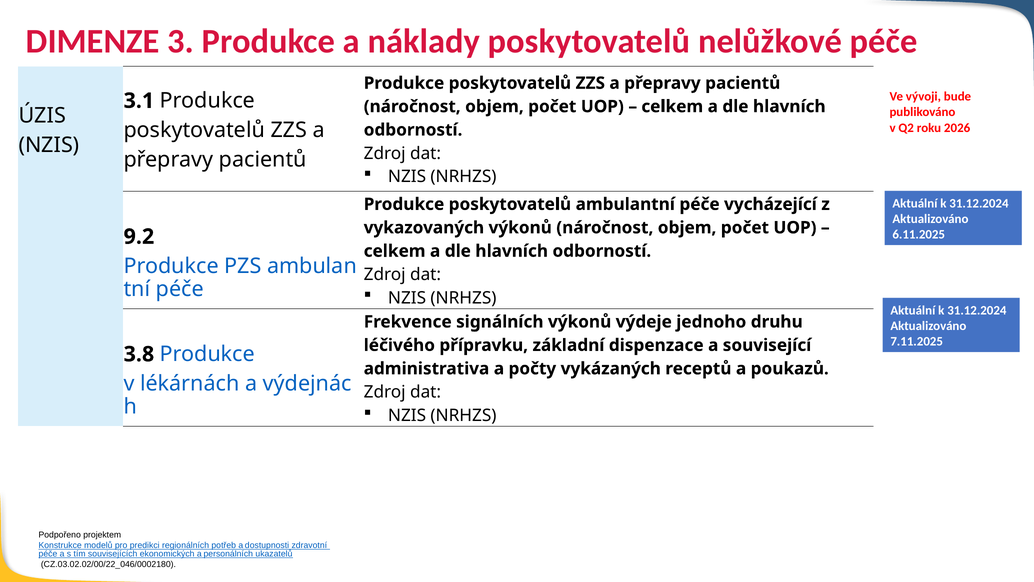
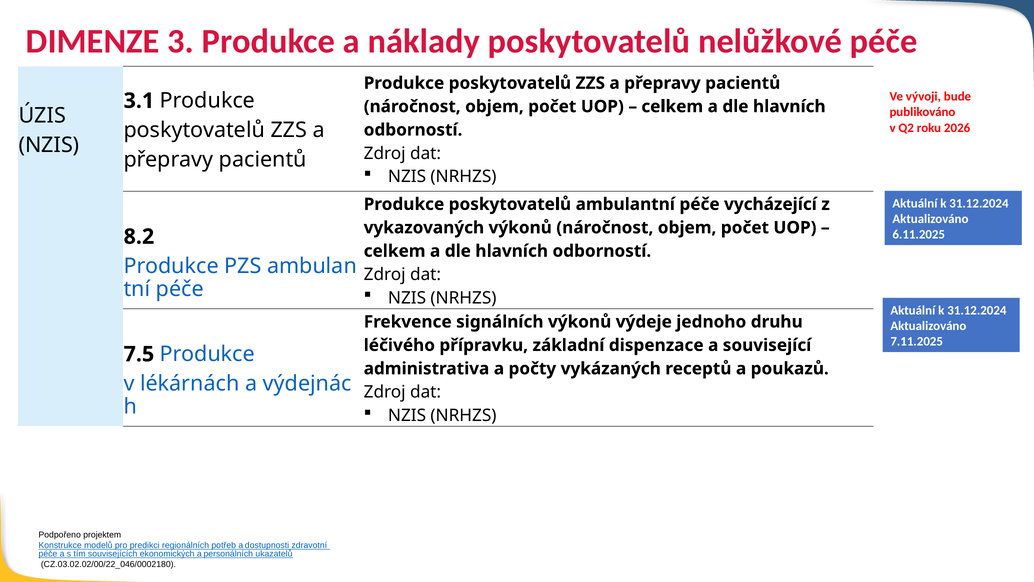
9.2: 9.2 -> 8.2
3.8: 3.8 -> 7.5
